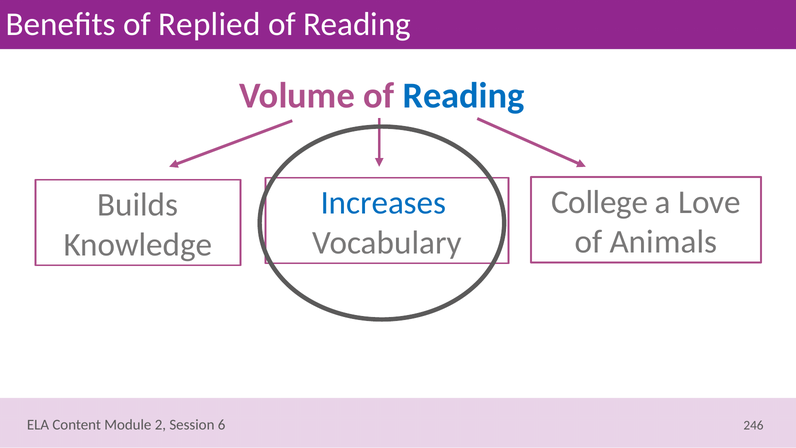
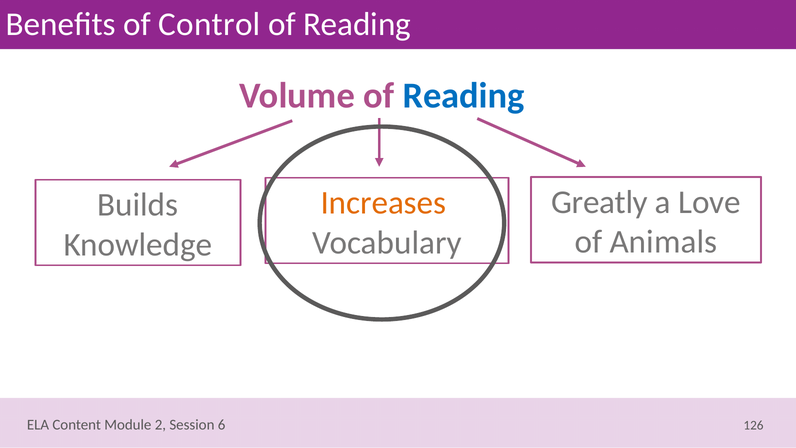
Replied: Replied -> Control
College: College -> Greatly
Increases colour: blue -> orange
246: 246 -> 126
